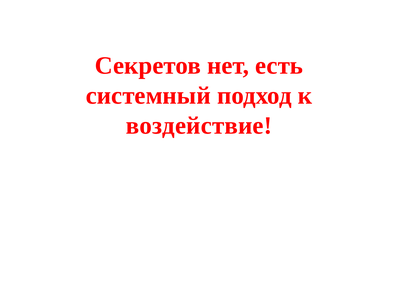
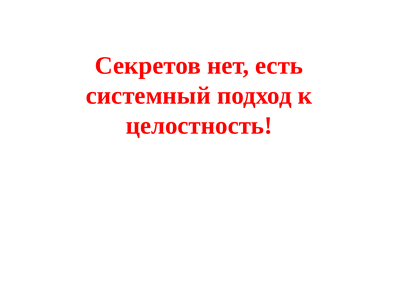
воздействие: воздействие -> целостность
